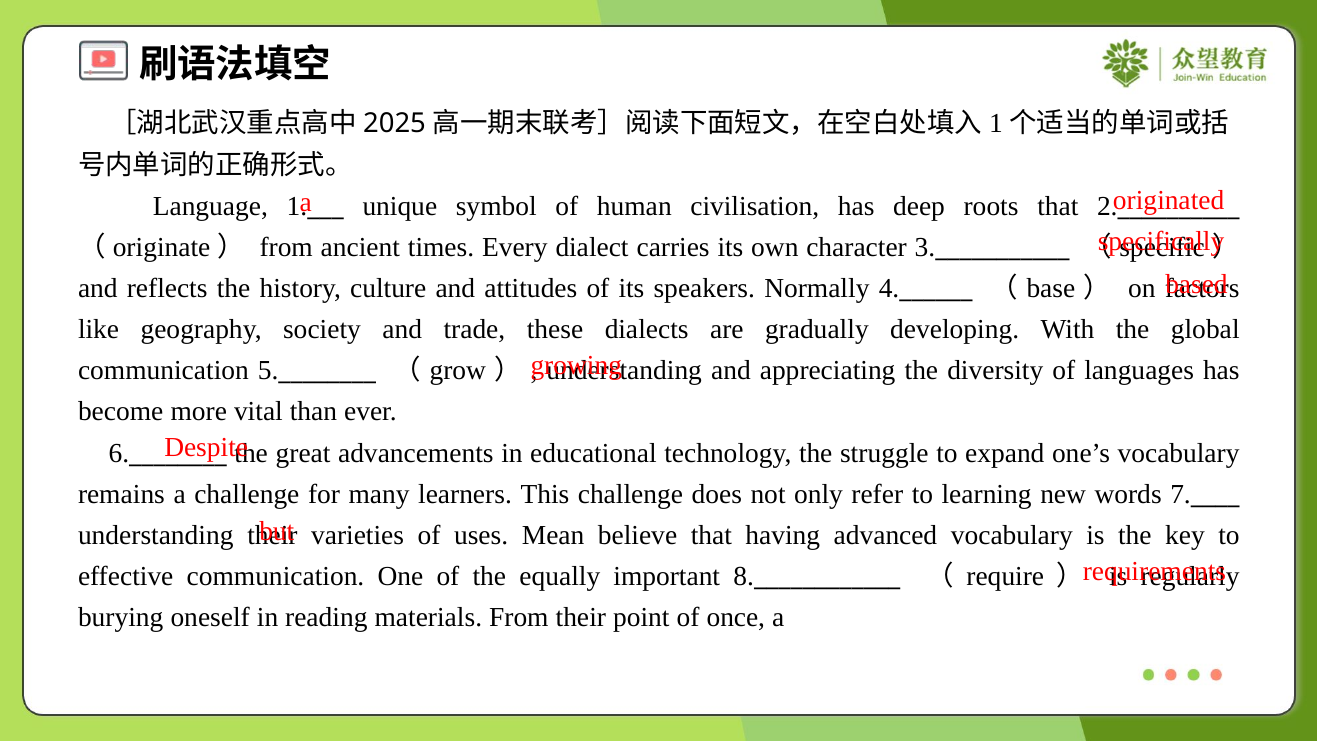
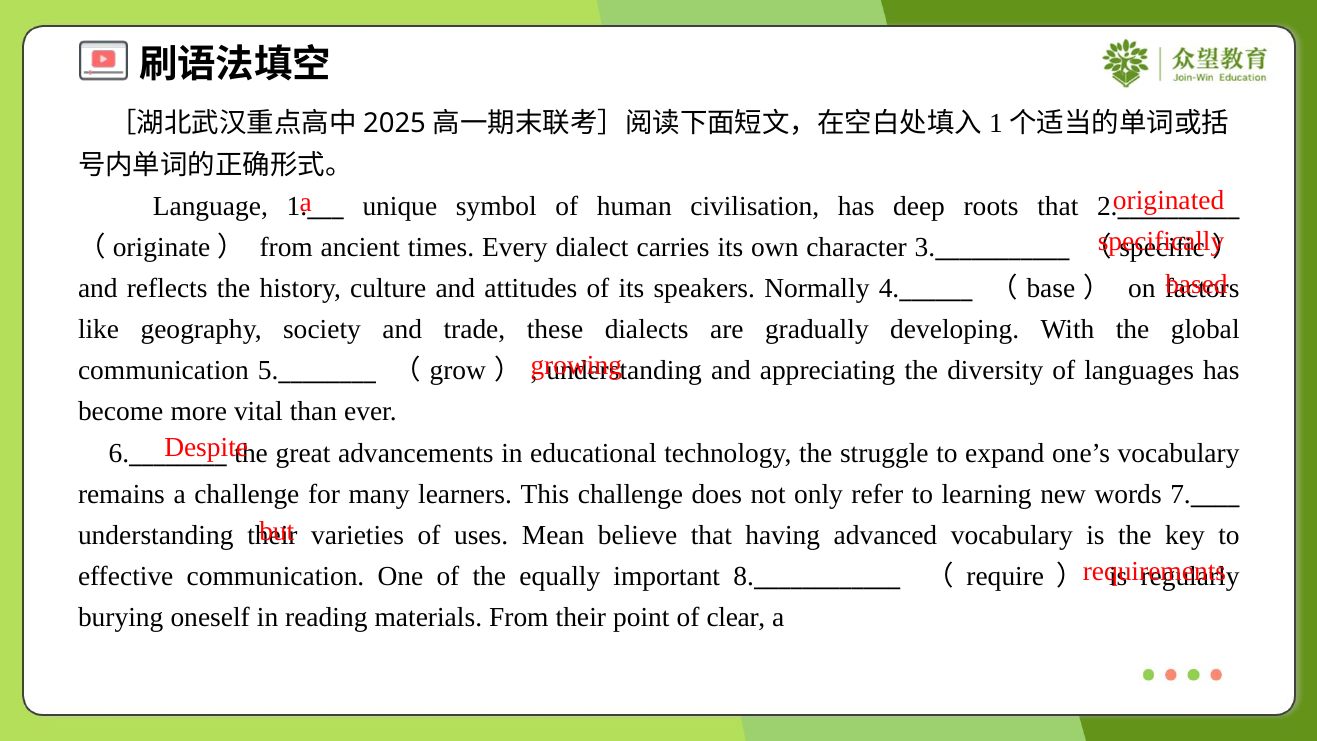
once: once -> clear
